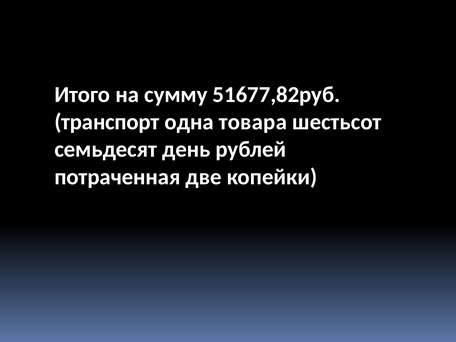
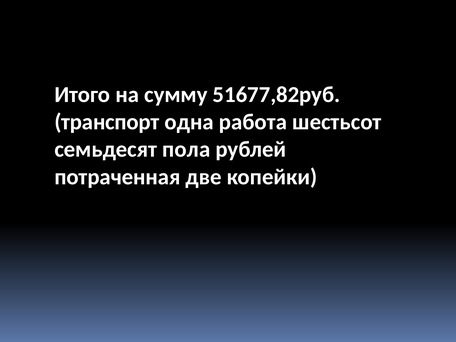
товара: товара -> работа
день: день -> пола
